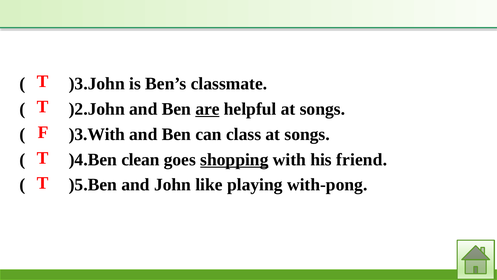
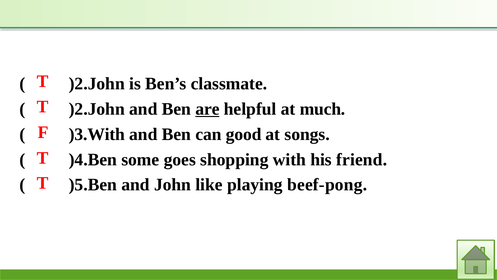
)3.John at (97, 84): )3.John -> )2.John
helpful at songs: songs -> much
class: class -> good
clean: clean -> some
shopping underline: present -> none
with-pong: with-pong -> beef-pong
